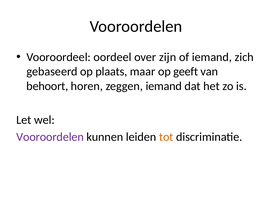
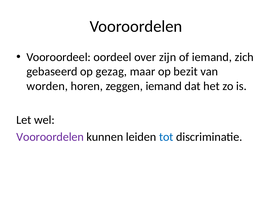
plaats: plaats -> gezag
geeft: geeft -> bezit
behoort: behoort -> worden
tot colour: orange -> blue
